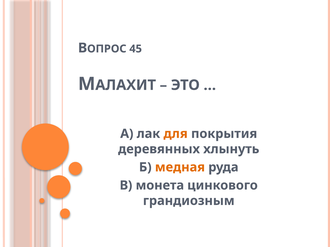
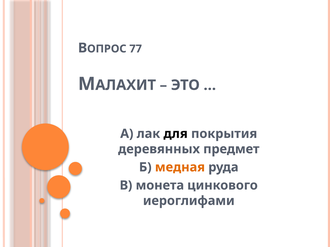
45: 45 -> 77
для colour: orange -> black
хлынуть: хлынуть -> предмет
грандиозным: грандиозным -> иероглифами
